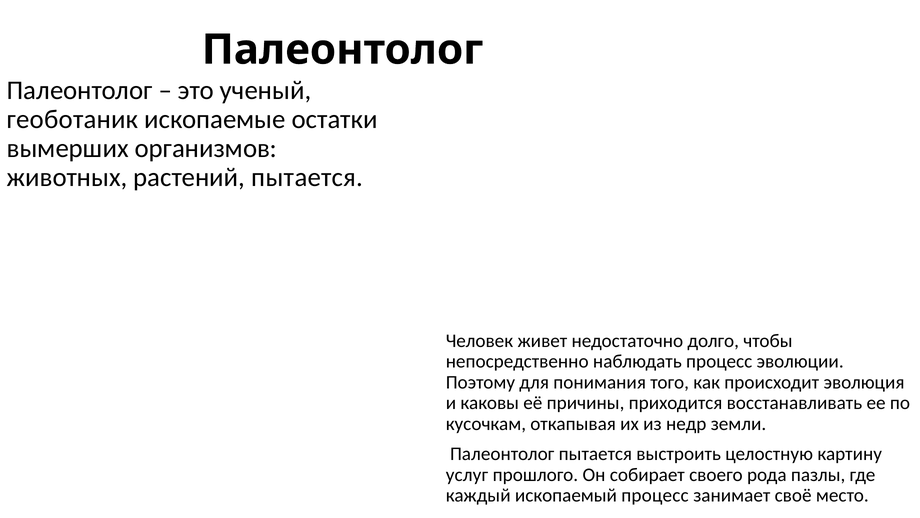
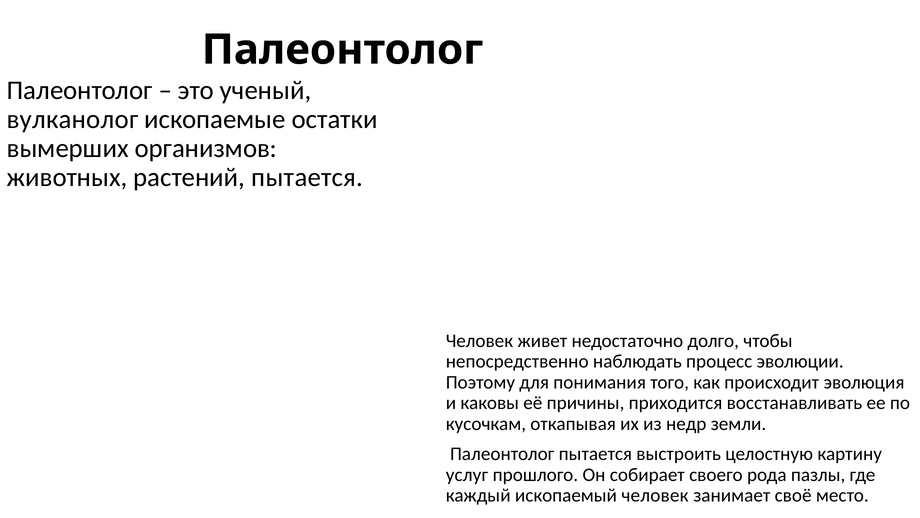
геоботаник: геоботаник -> вулканолог
ископаемый процесс: процесс -> человек
